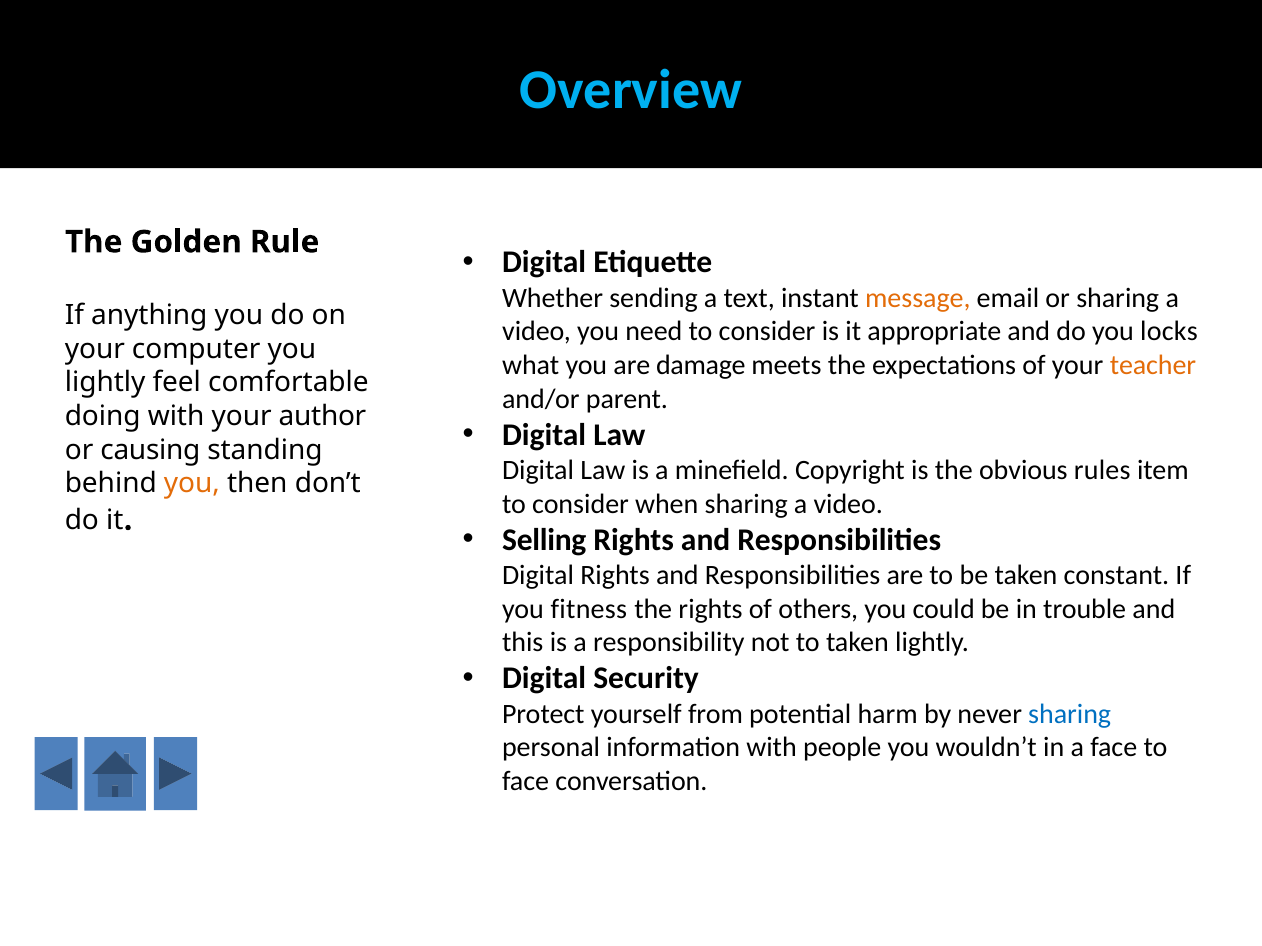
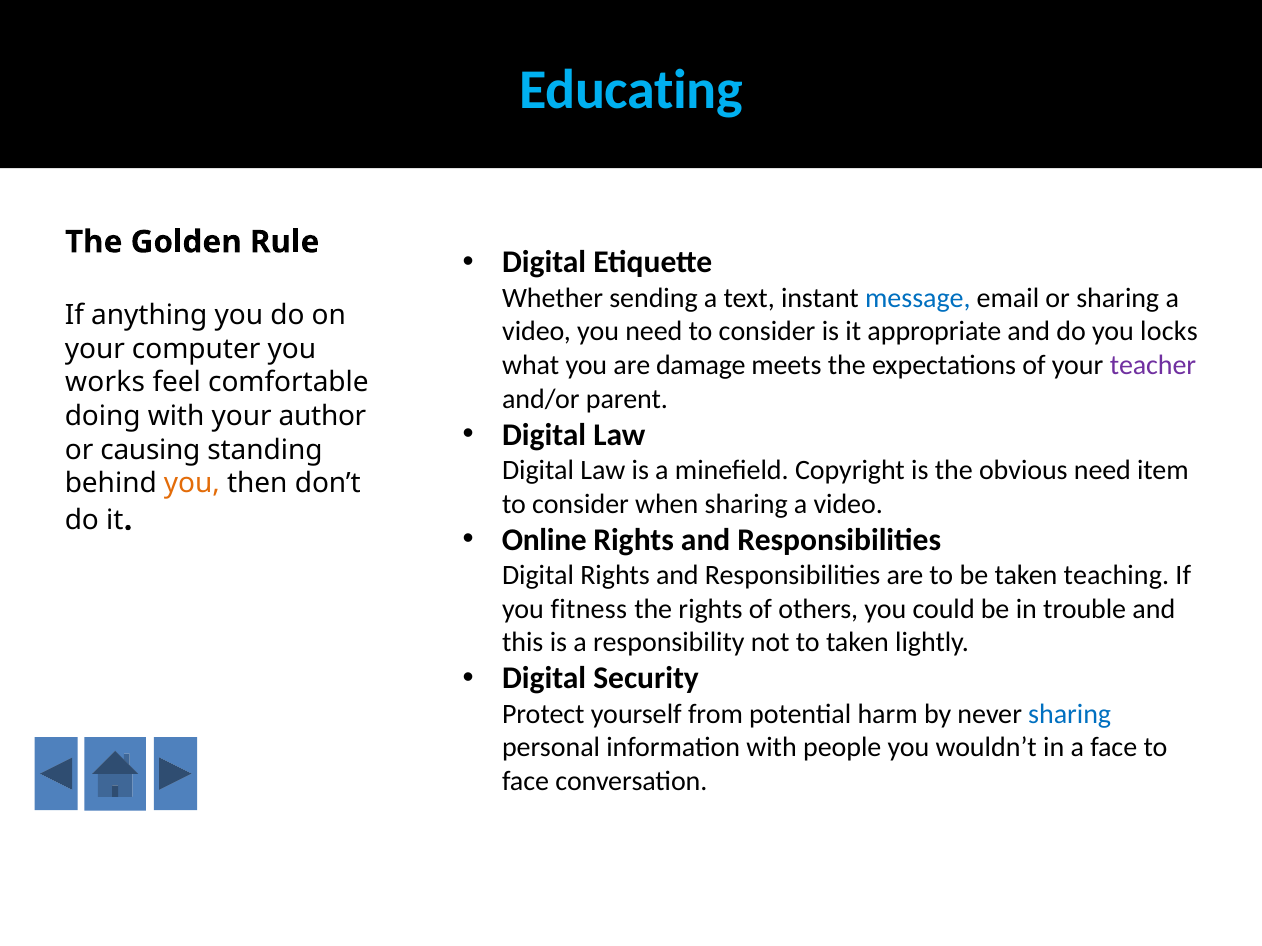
Overview: Overview -> Educating
message colour: orange -> blue
teacher colour: orange -> purple
lightly at (105, 383): lightly -> works
obvious rules: rules -> need
Selling: Selling -> Online
constant: constant -> teaching
